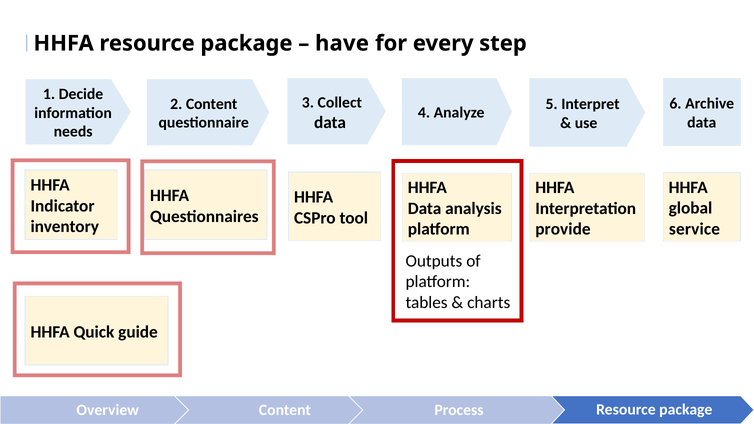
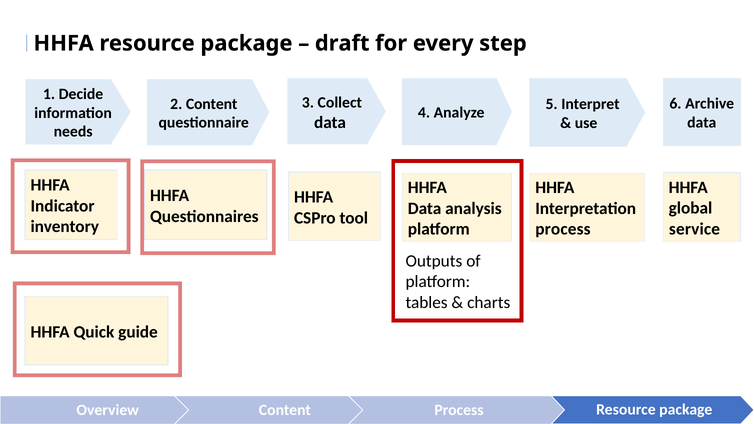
have: have -> draft
provide at (563, 229): provide -> process
